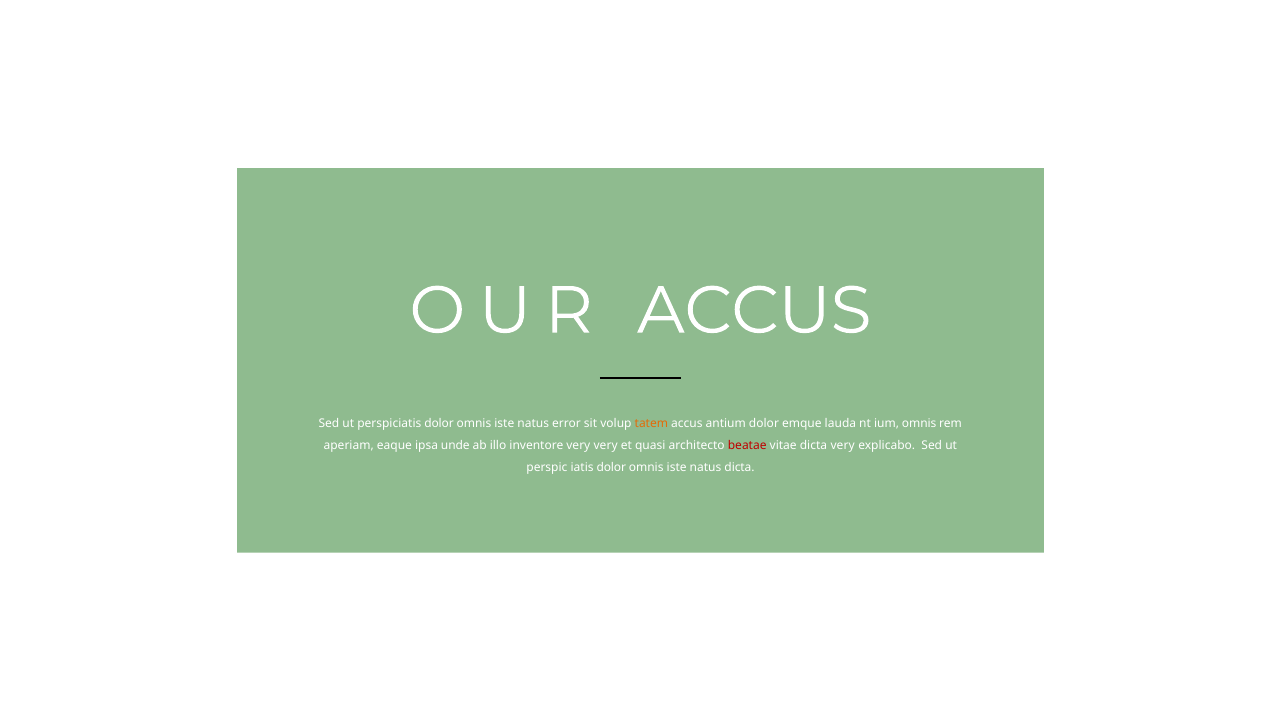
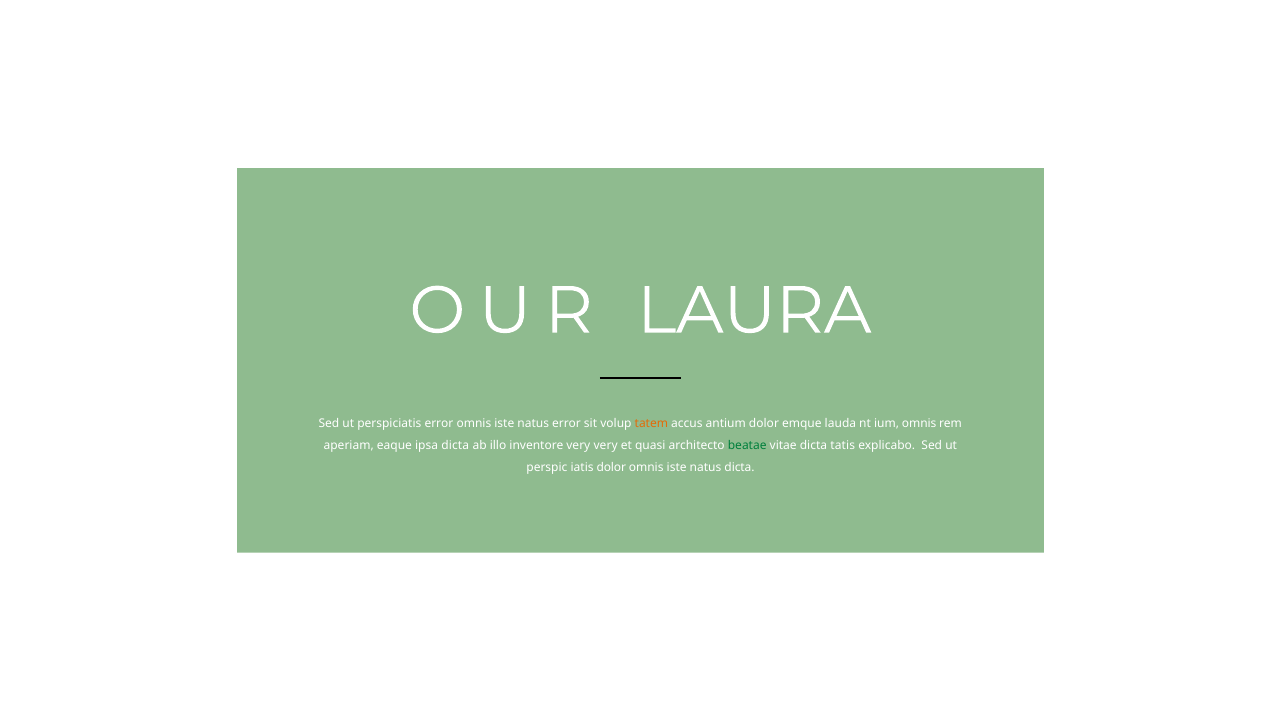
OUR ACCUS: ACCUS -> LAURA
perspiciatis dolor: dolor -> error
ipsa unde: unde -> dicta
beatae colour: red -> green
dicta very: very -> tatis
